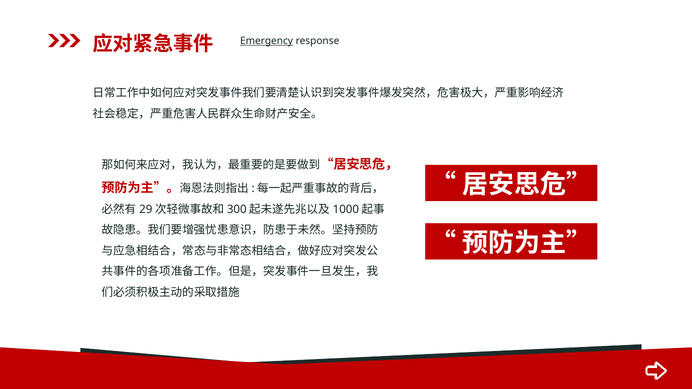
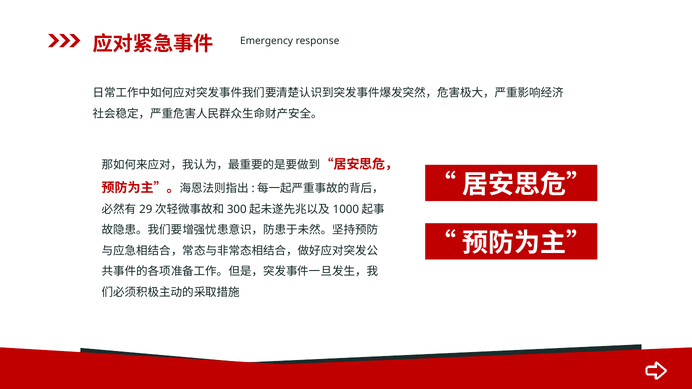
Emergency underline: present -> none
